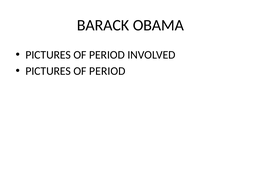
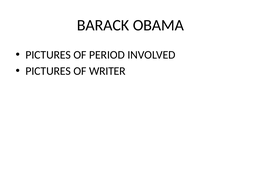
PERIOD at (107, 71): PERIOD -> WRITER
